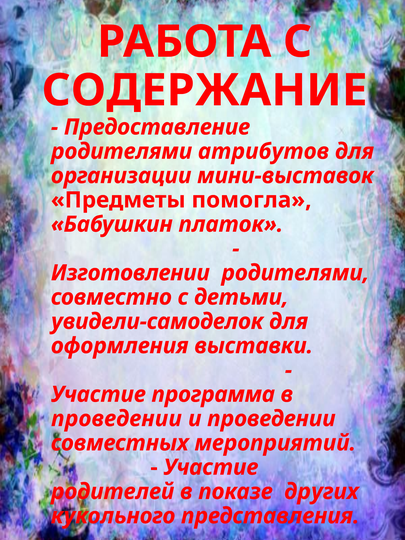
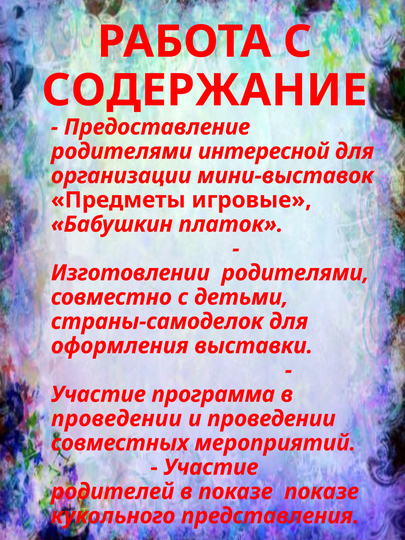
родителями атрибутов: атрибутов -> интересной
помогла: помогла -> игровые
увидели-самоделок: увидели-самоделок -> страны-самоделок
показе других: других -> показе
